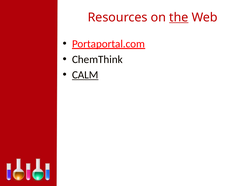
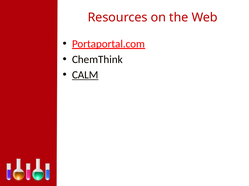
the underline: present -> none
